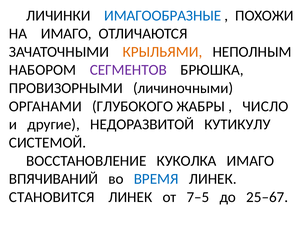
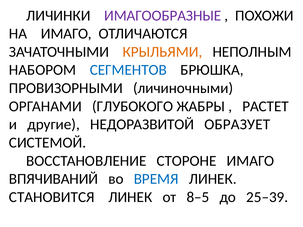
ИМАГООБРАЗНЫЕ colour: blue -> purple
СЕГМЕНТОВ colour: purple -> blue
ЧИСЛО: ЧИСЛО -> РАСТЕТ
КУТИКУЛУ: КУТИКУЛУ -> ОБРАЗУЕТ
КУКОЛКА: КУКОЛКА -> СТОРОНЕ
7–5: 7–5 -> 8–5
25–67: 25–67 -> 25–39
